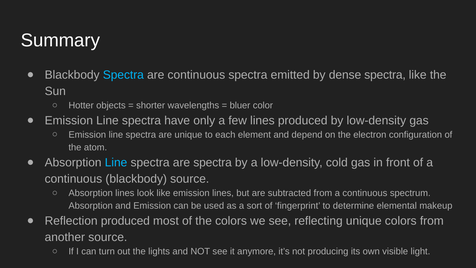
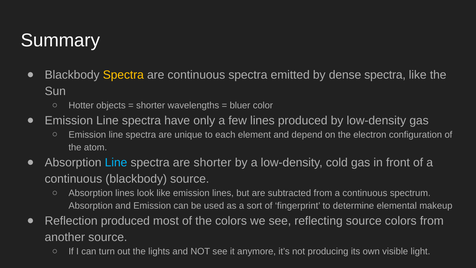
Spectra at (123, 75) colour: light blue -> yellow
are spectra: spectra -> shorter
reflecting unique: unique -> source
